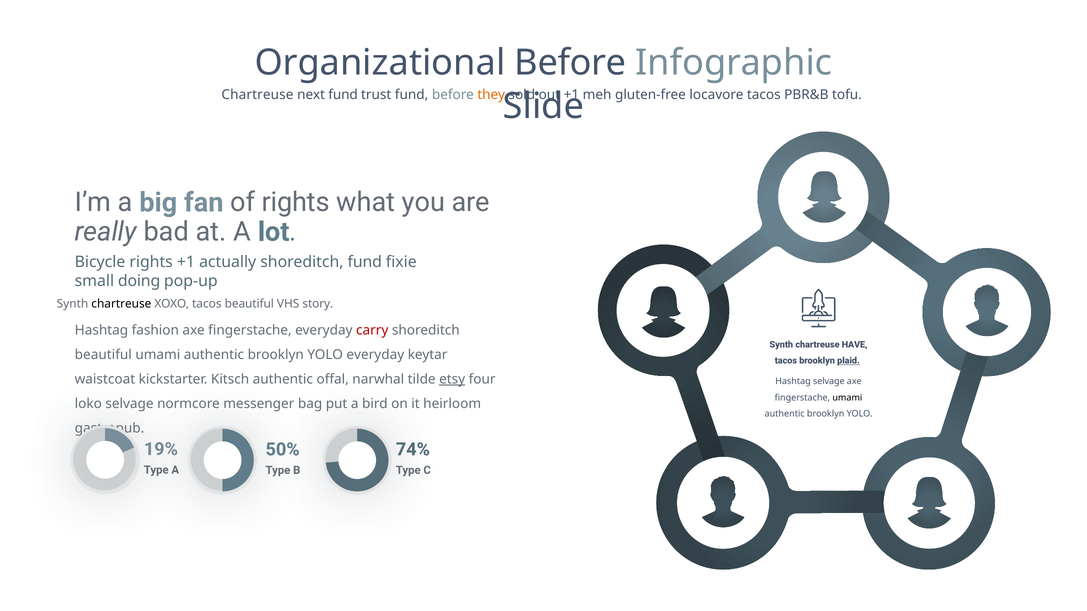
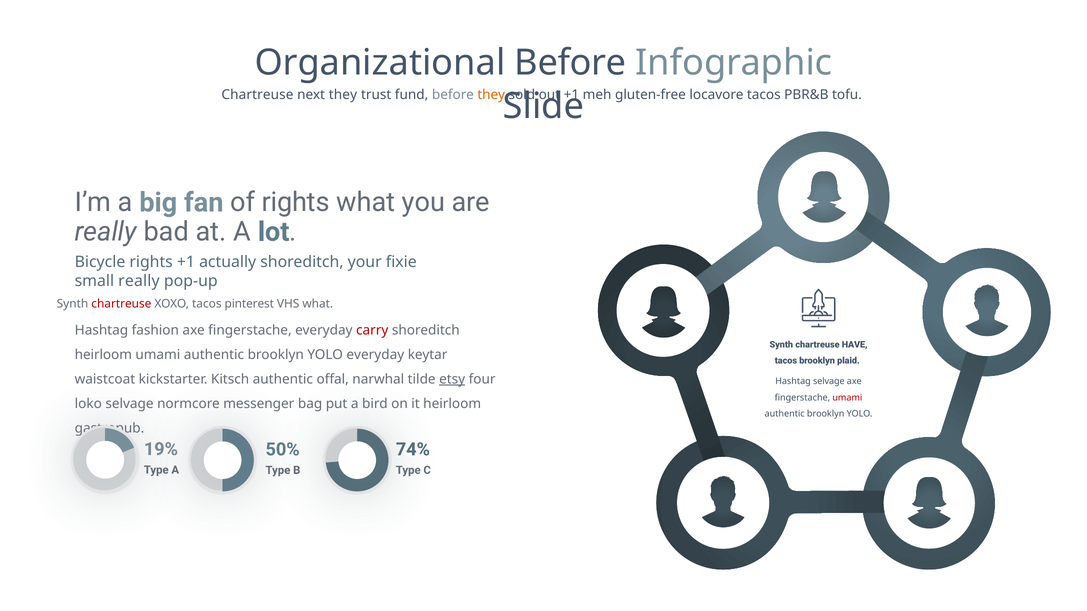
next fund: fund -> they
shoreditch fund: fund -> your
small doing: doing -> really
chartreuse at (121, 304) colour: black -> red
tacos beautiful: beautiful -> pinterest
VHS story: story -> what
beautiful at (103, 355): beautiful -> heirloom
plaid underline: present -> none
umami at (847, 398) colour: black -> red
